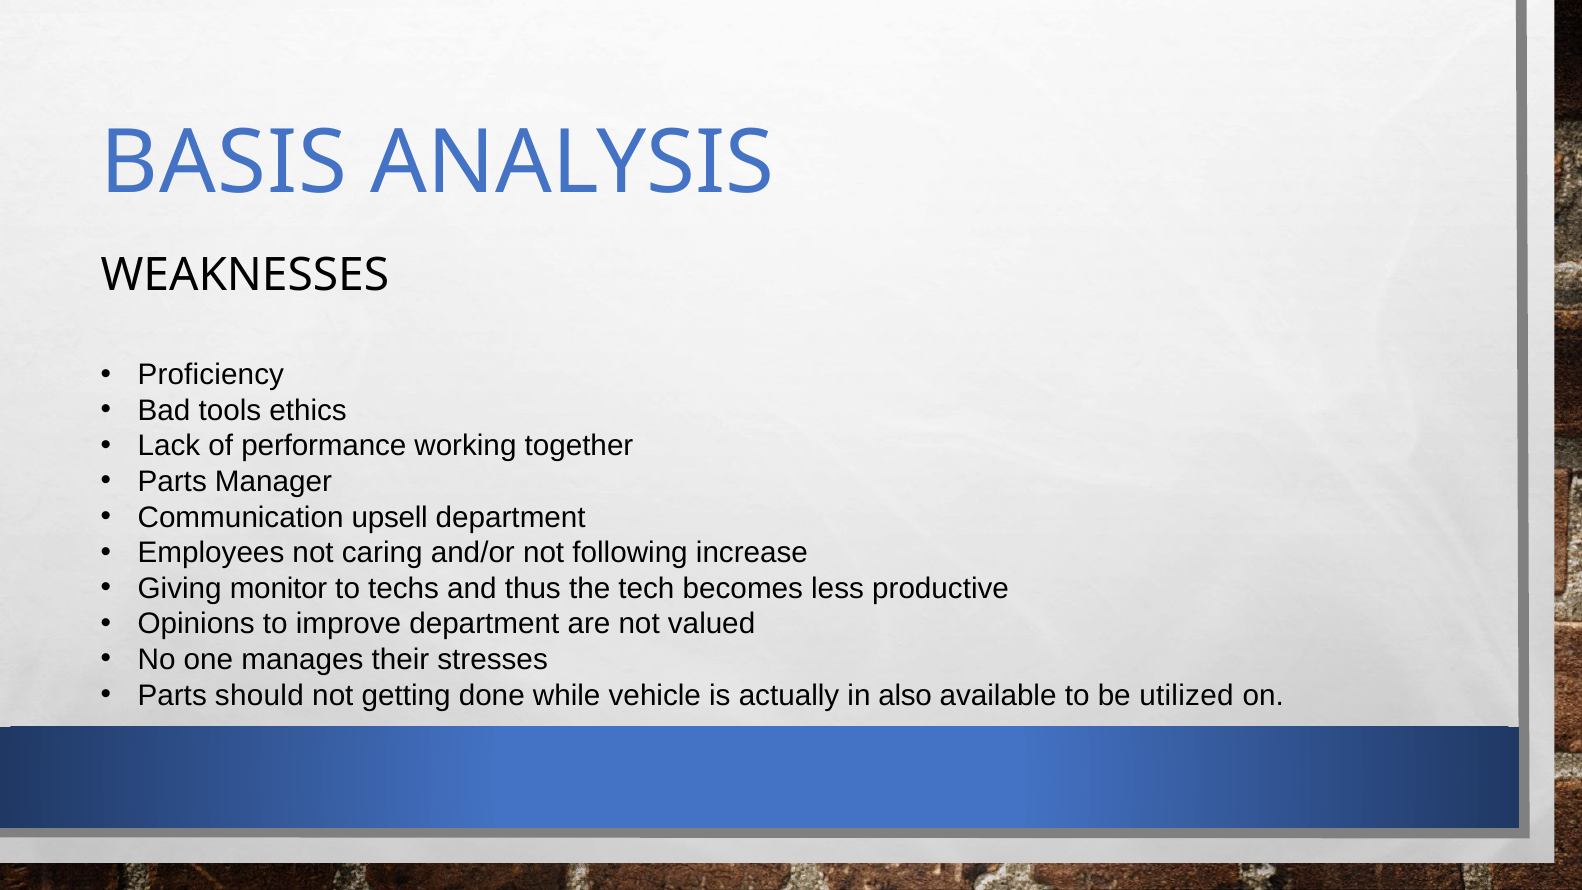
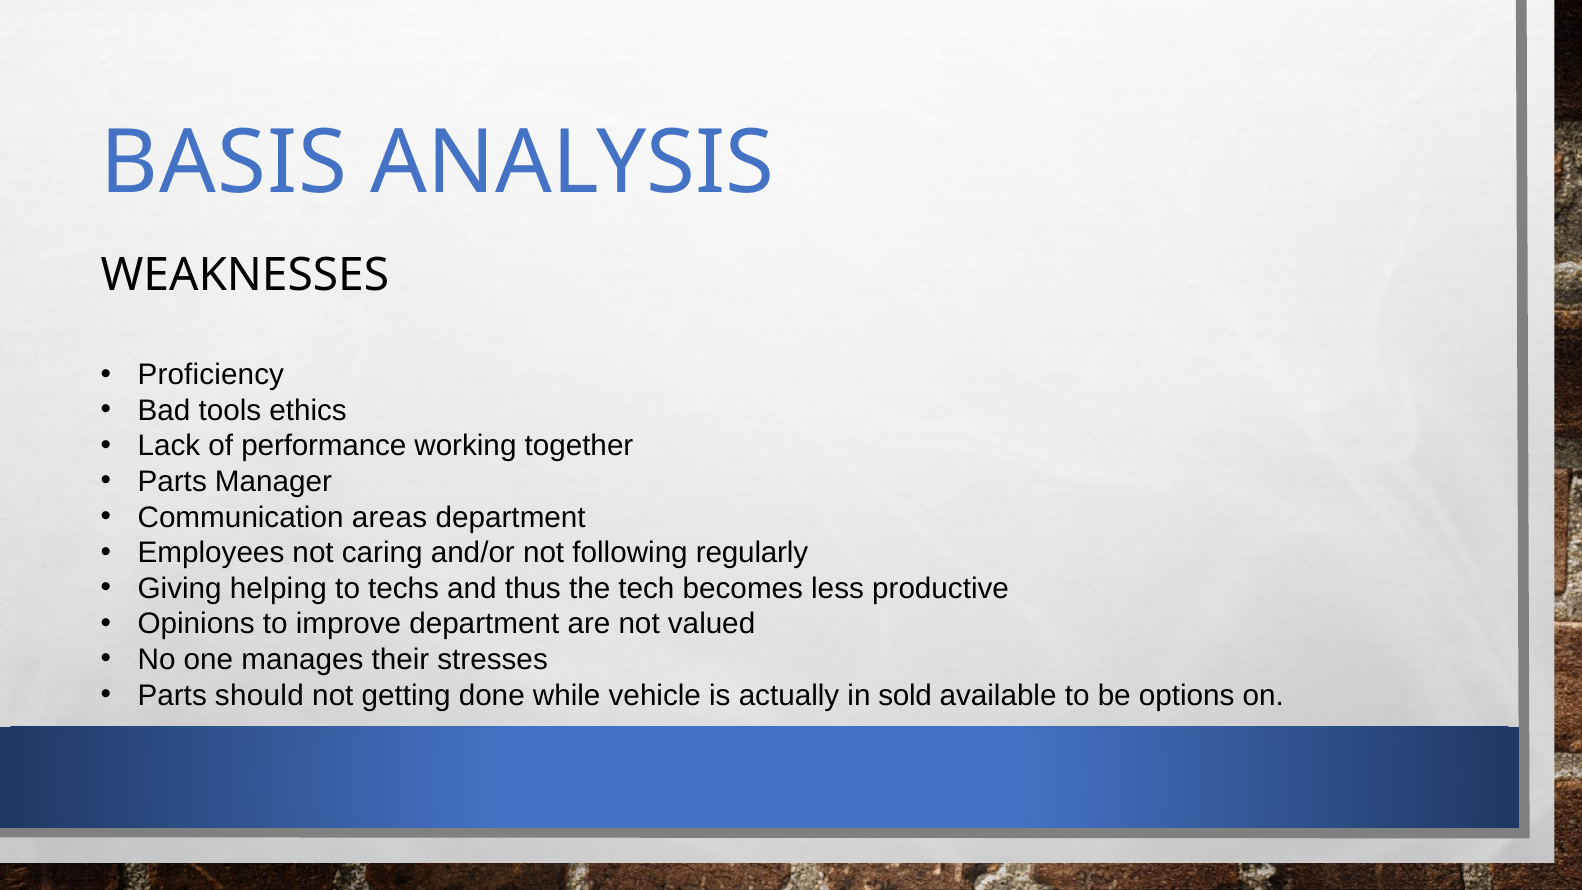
upsell: upsell -> areas
increase: increase -> regularly
monitor: monitor -> helping
also: also -> sold
utilized: utilized -> options
